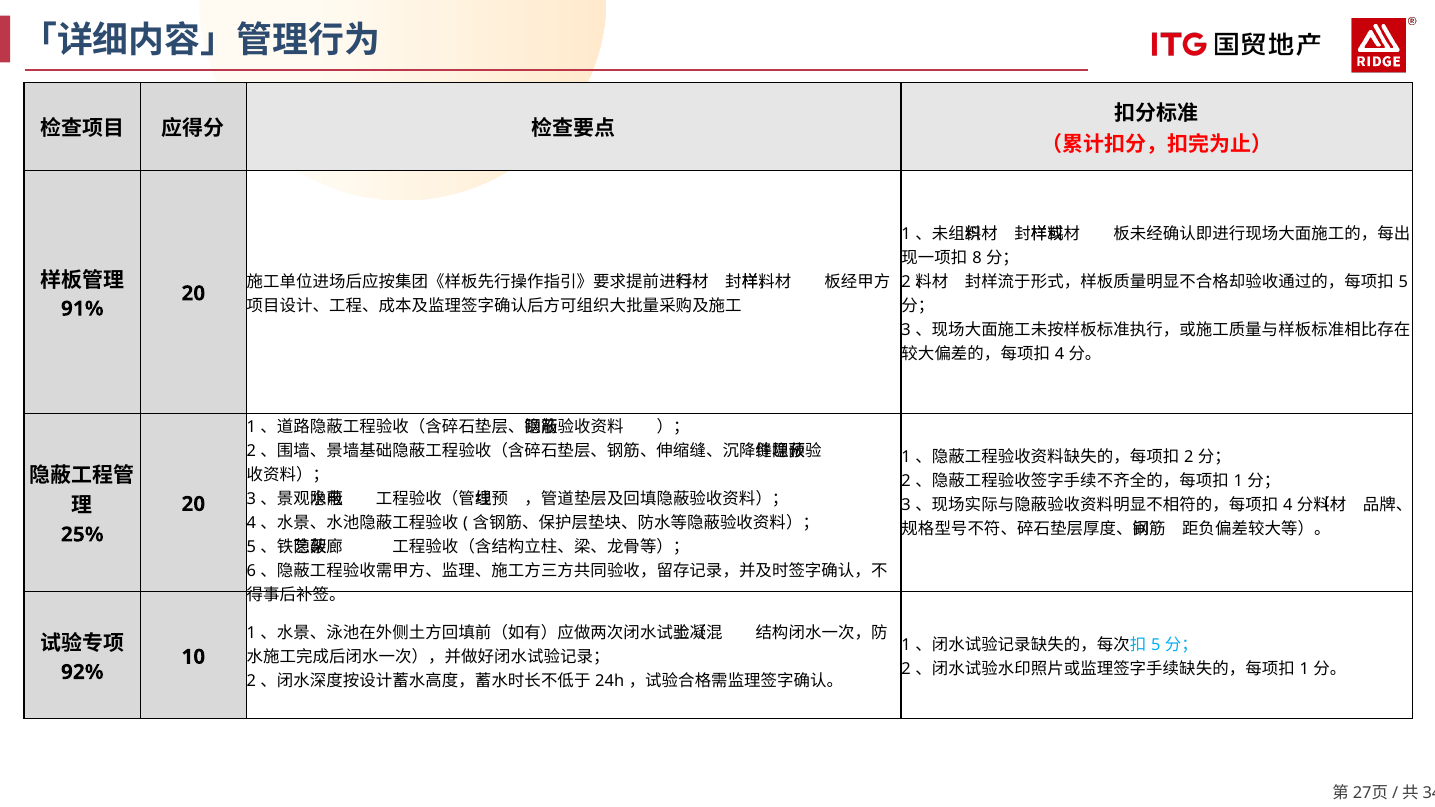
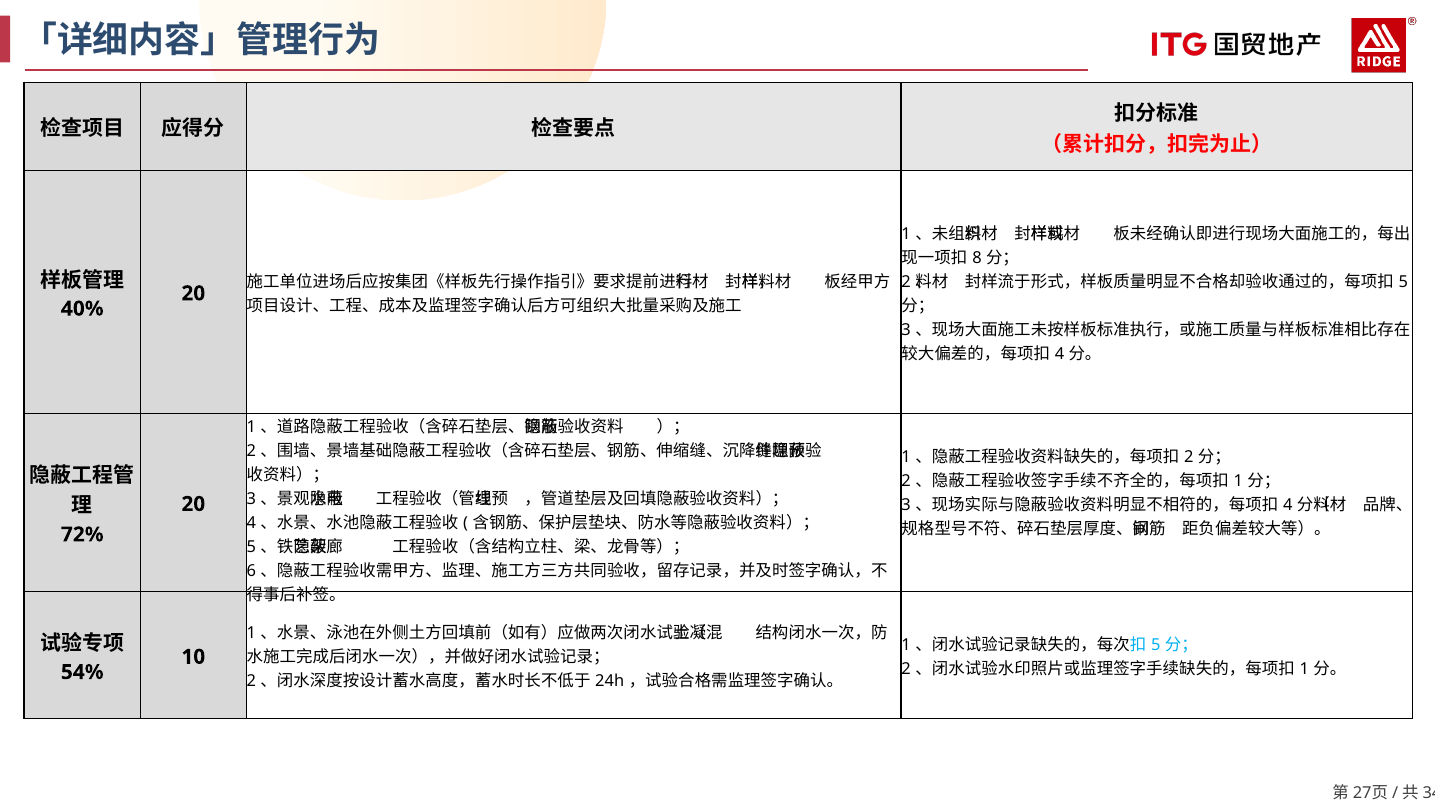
91%: 91% -> 40%
25%: 25% -> 72%
92%: 92% -> 54%
